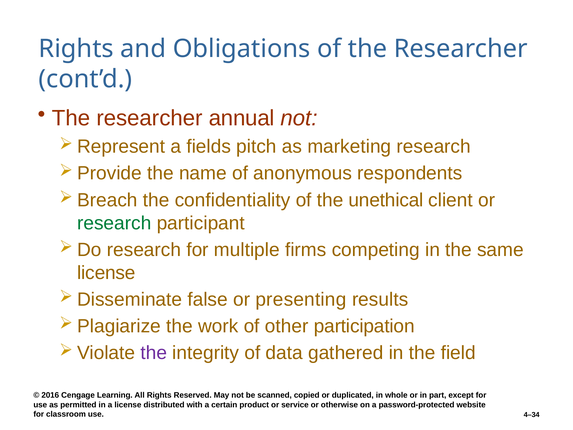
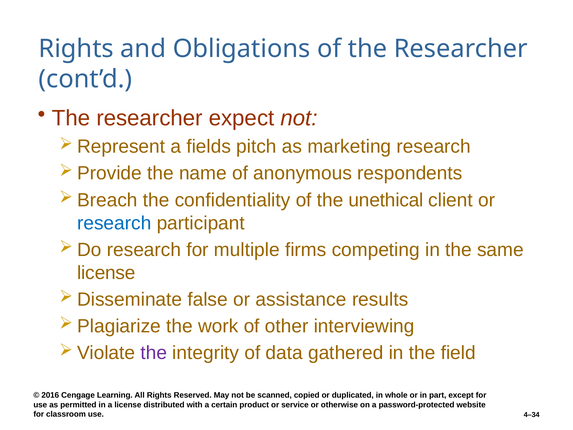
annual: annual -> expect
research at (114, 223) colour: green -> blue
presenting: presenting -> assistance
participation: participation -> interviewing
